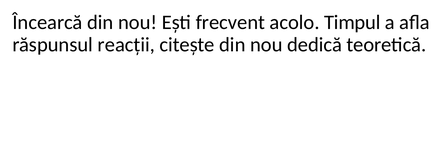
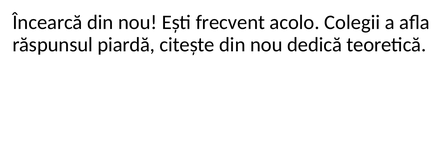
Timpul: Timpul -> Colegii
reacții: reacții -> piardă
